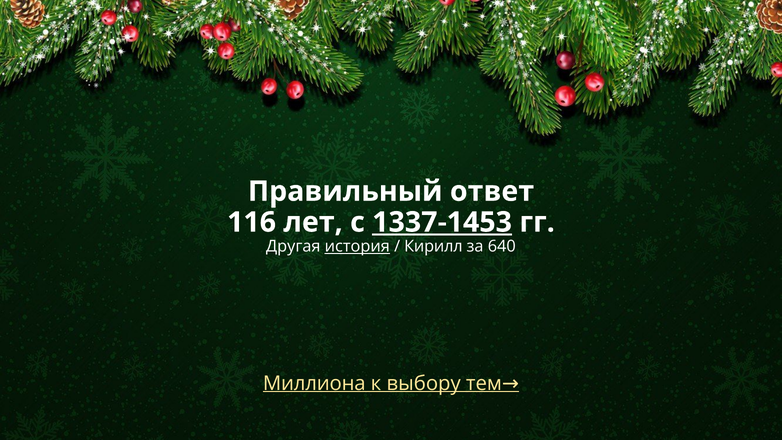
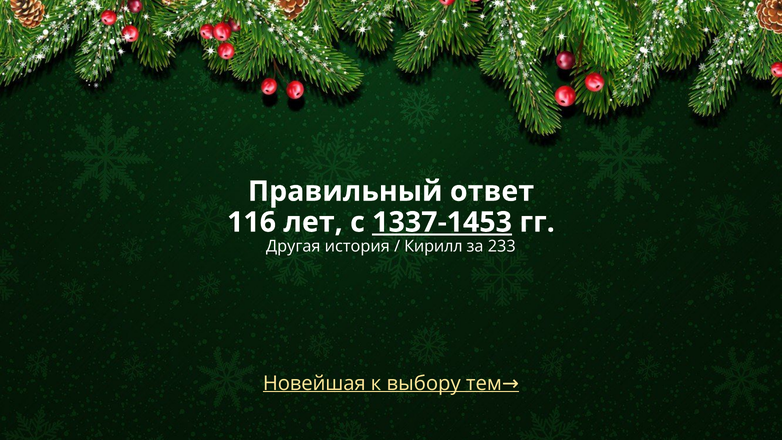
история underline: present -> none
640: 640 -> 233
Миллиона: Миллиона -> Новейшая
